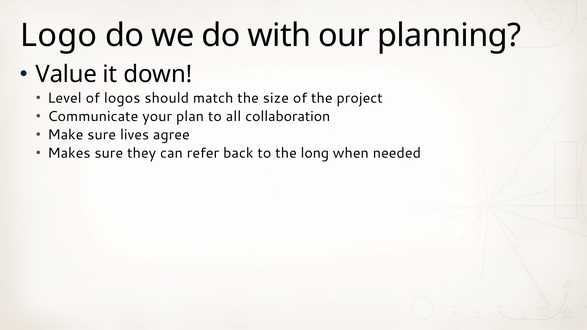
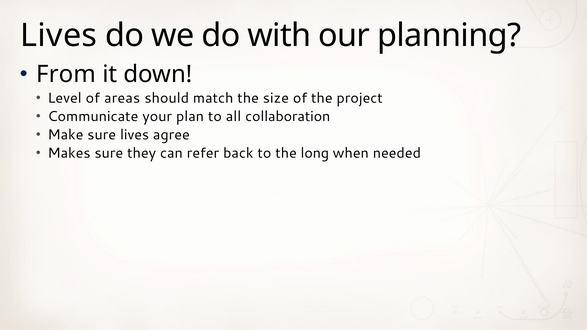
Logo at (59, 36): Logo -> Lives
Value: Value -> From
logos: logos -> areas
